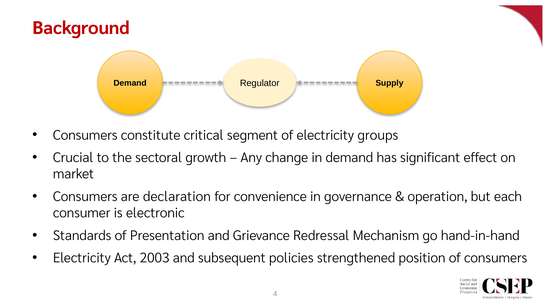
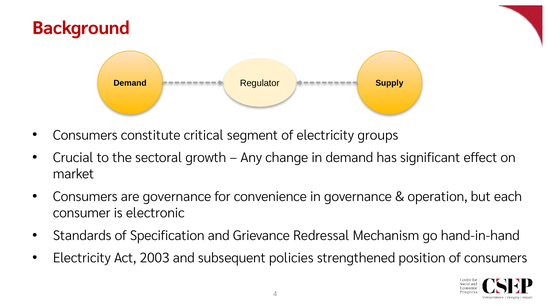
are declaration: declaration -> governance
Presentation: Presentation -> Specification
